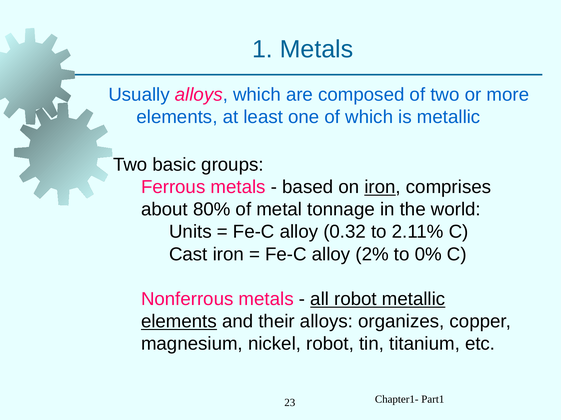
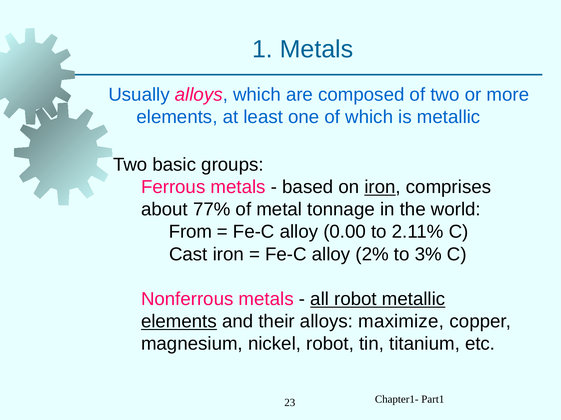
80%: 80% -> 77%
Units: Units -> From
0.32: 0.32 -> 0.00
0%: 0% -> 3%
organizes: organizes -> maximize
